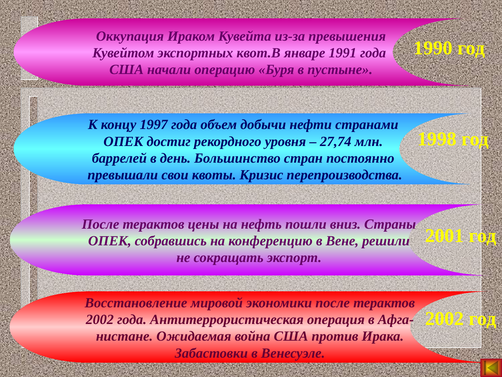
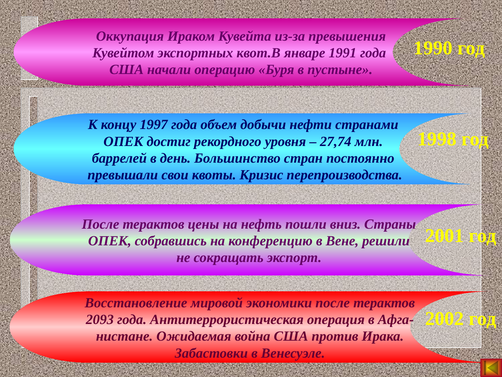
2002 at (100, 319): 2002 -> 2093
